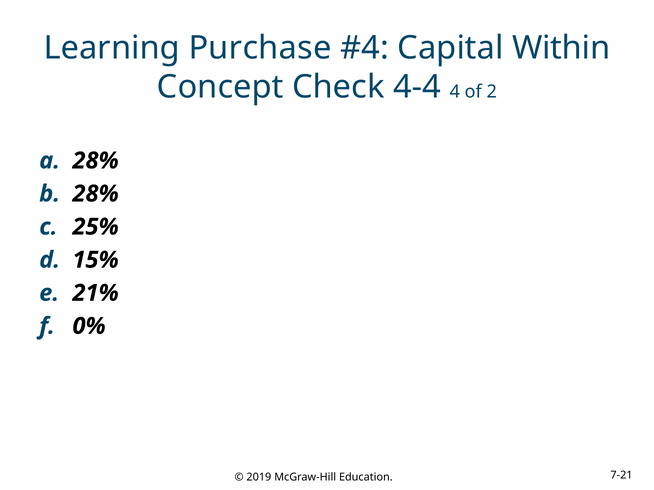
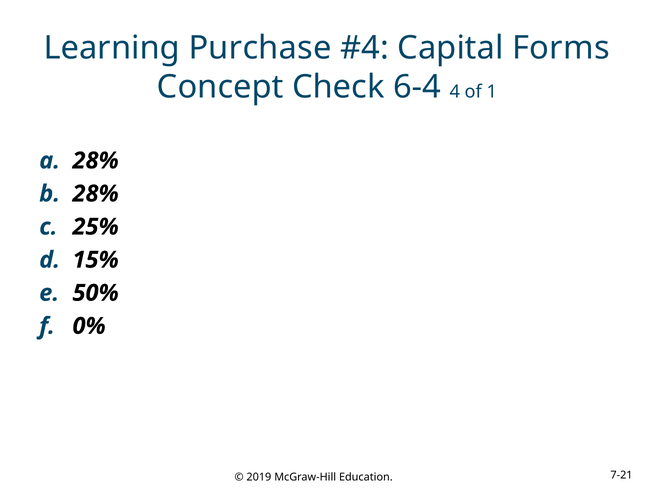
Within: Within -> Forms
4-4: 4-4 -> 6-4
2: 2 -> 1
21%: 21% -> 50%
